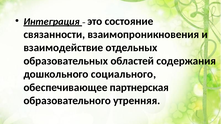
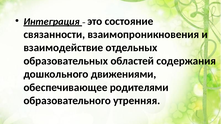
социального: социального -> движениями
партнерская: партнерская -> родителями
